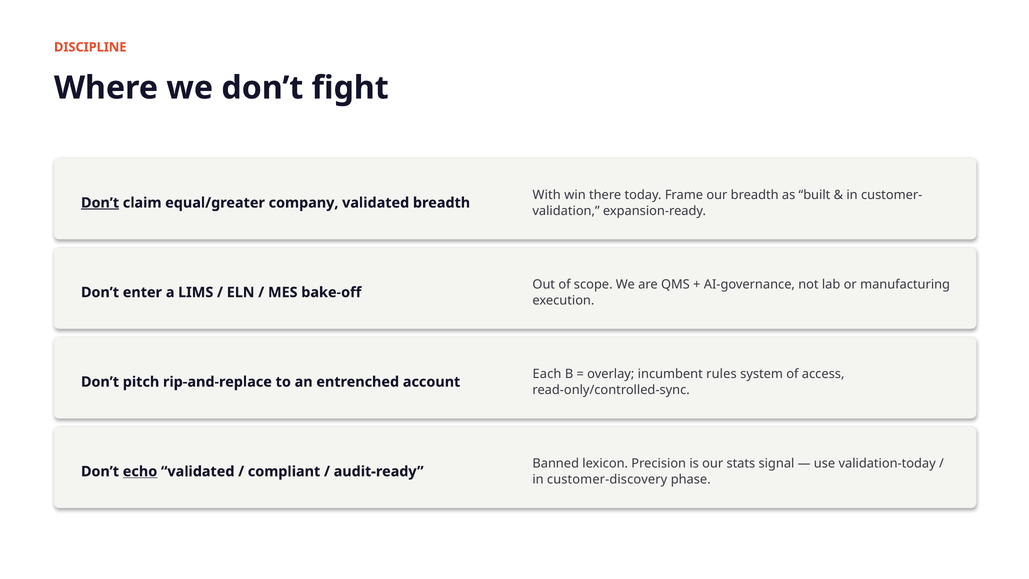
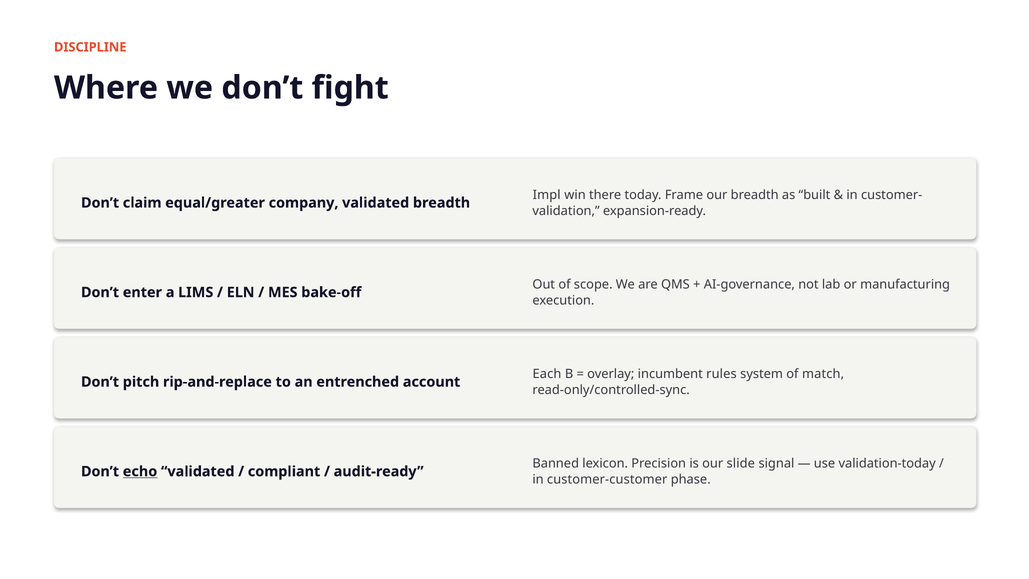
With: With -> Impl
Don’t at (100, 203) underline: present -> none
access: access -> match
stats: stats -> slide
customer-discovery: customer-discovery -> customer-customer
